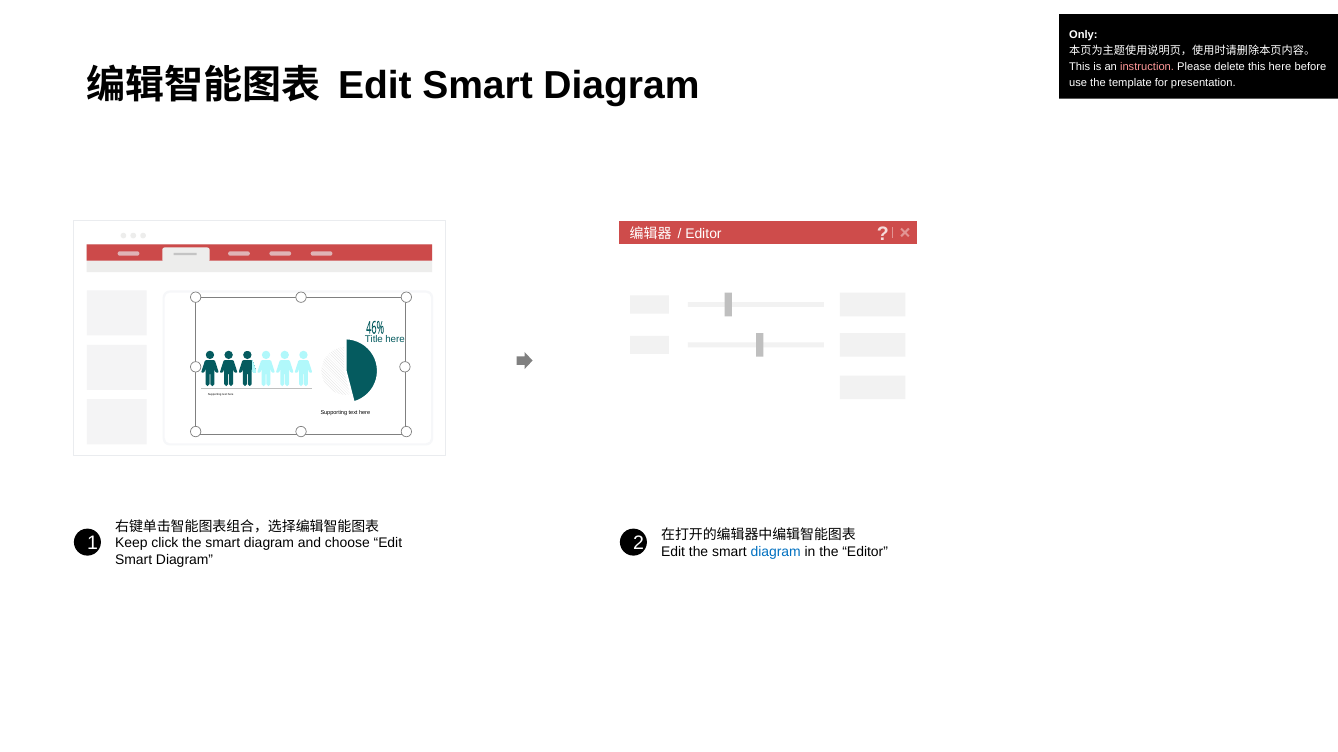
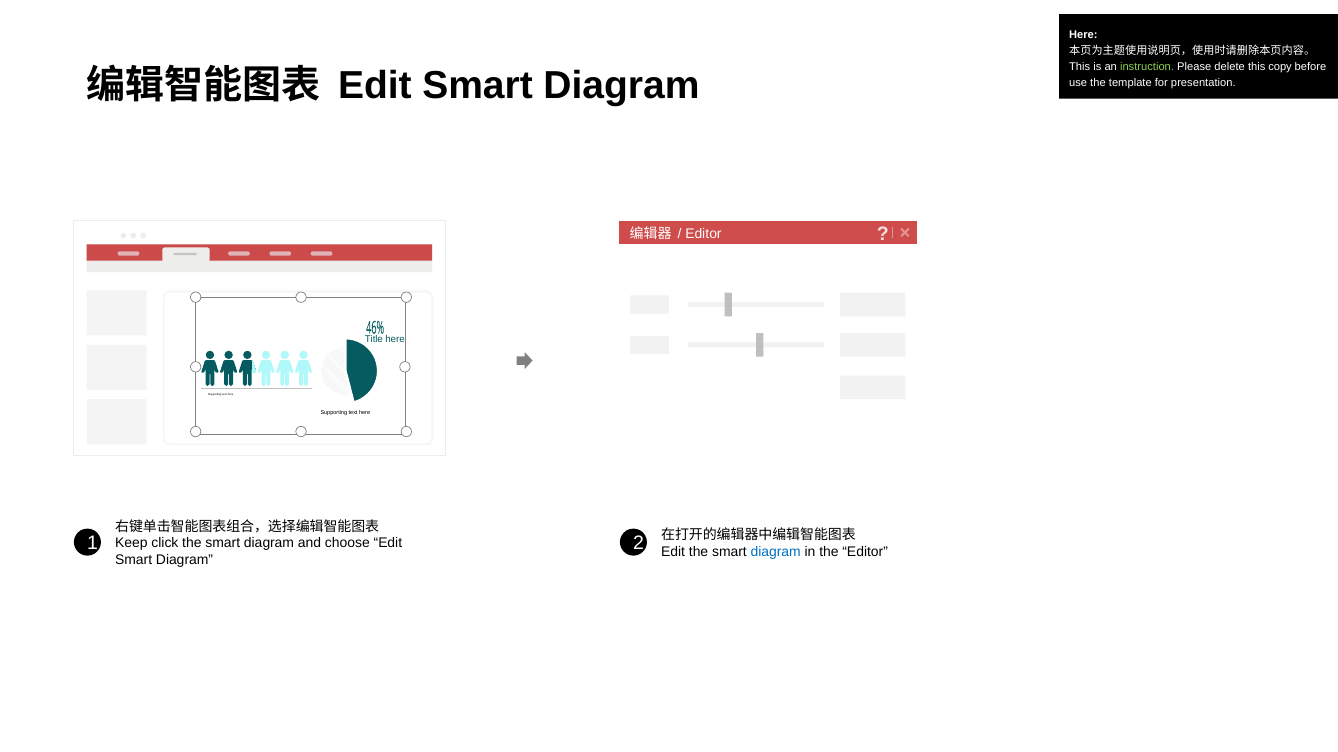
Only at (1083, 35): Only -> Here
instruction colour: pink -> light green
this here: here -> copy
